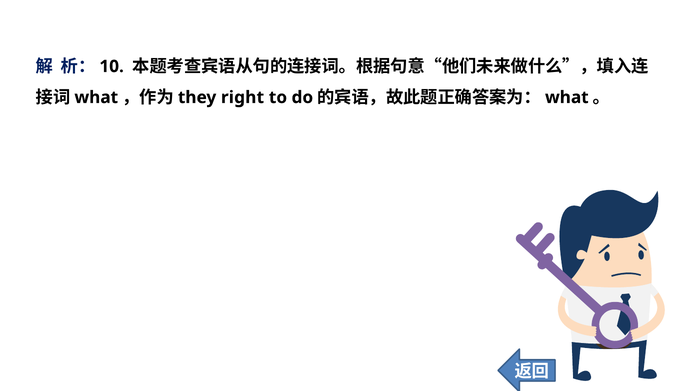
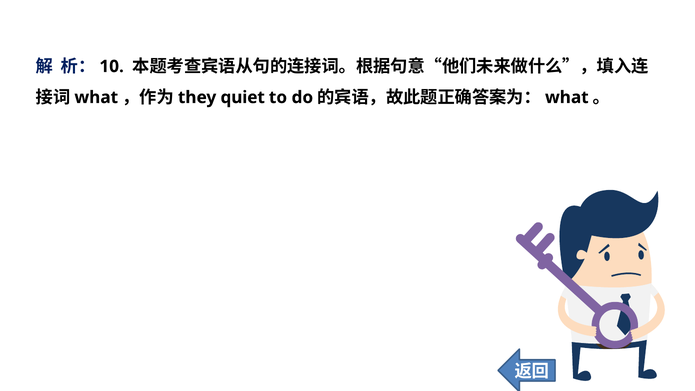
right: right -> quiet
